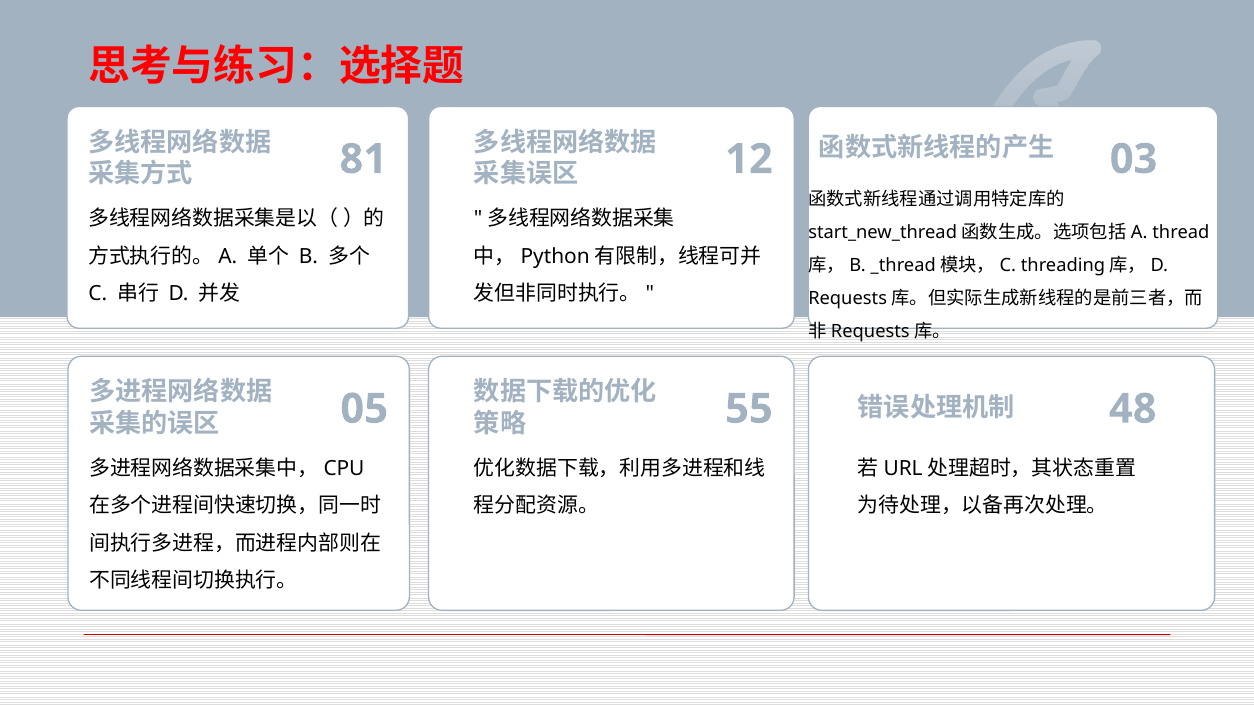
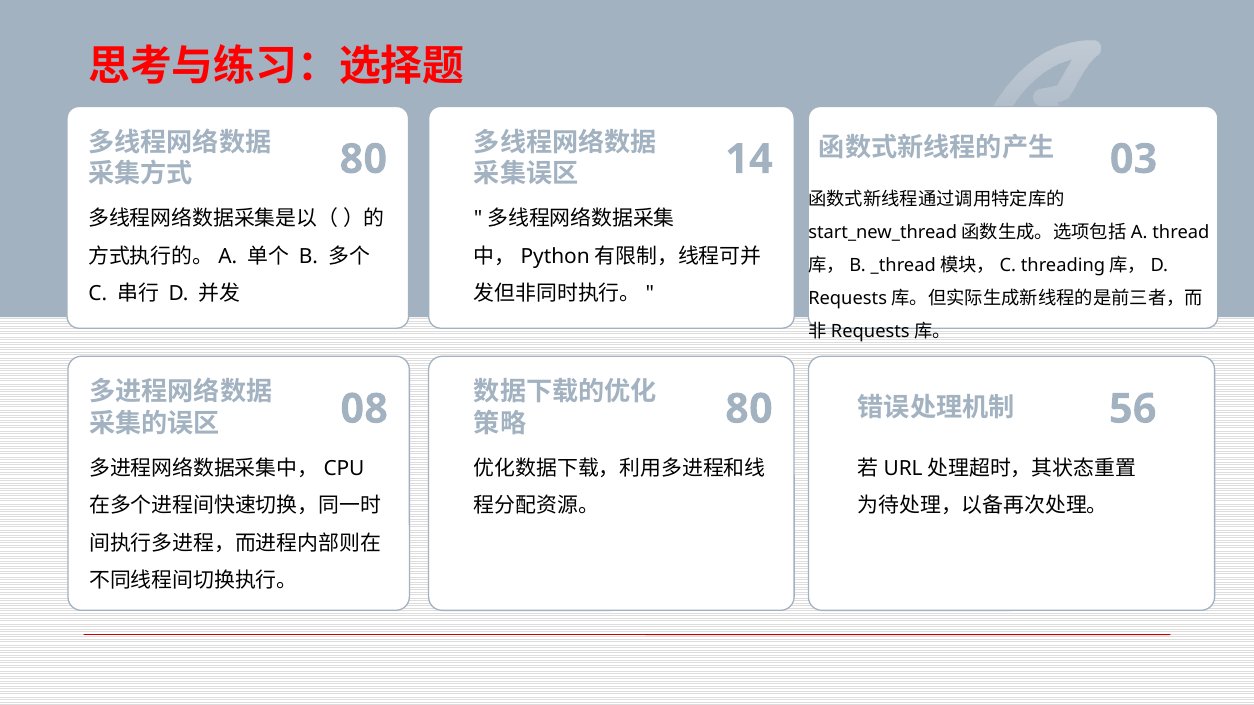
81 at (363, 159): 81 -> 80
12: 12 -> 14
48: 48 -> 56
05: 05 -> 08
55 at (749, 409): 55 -> 80
